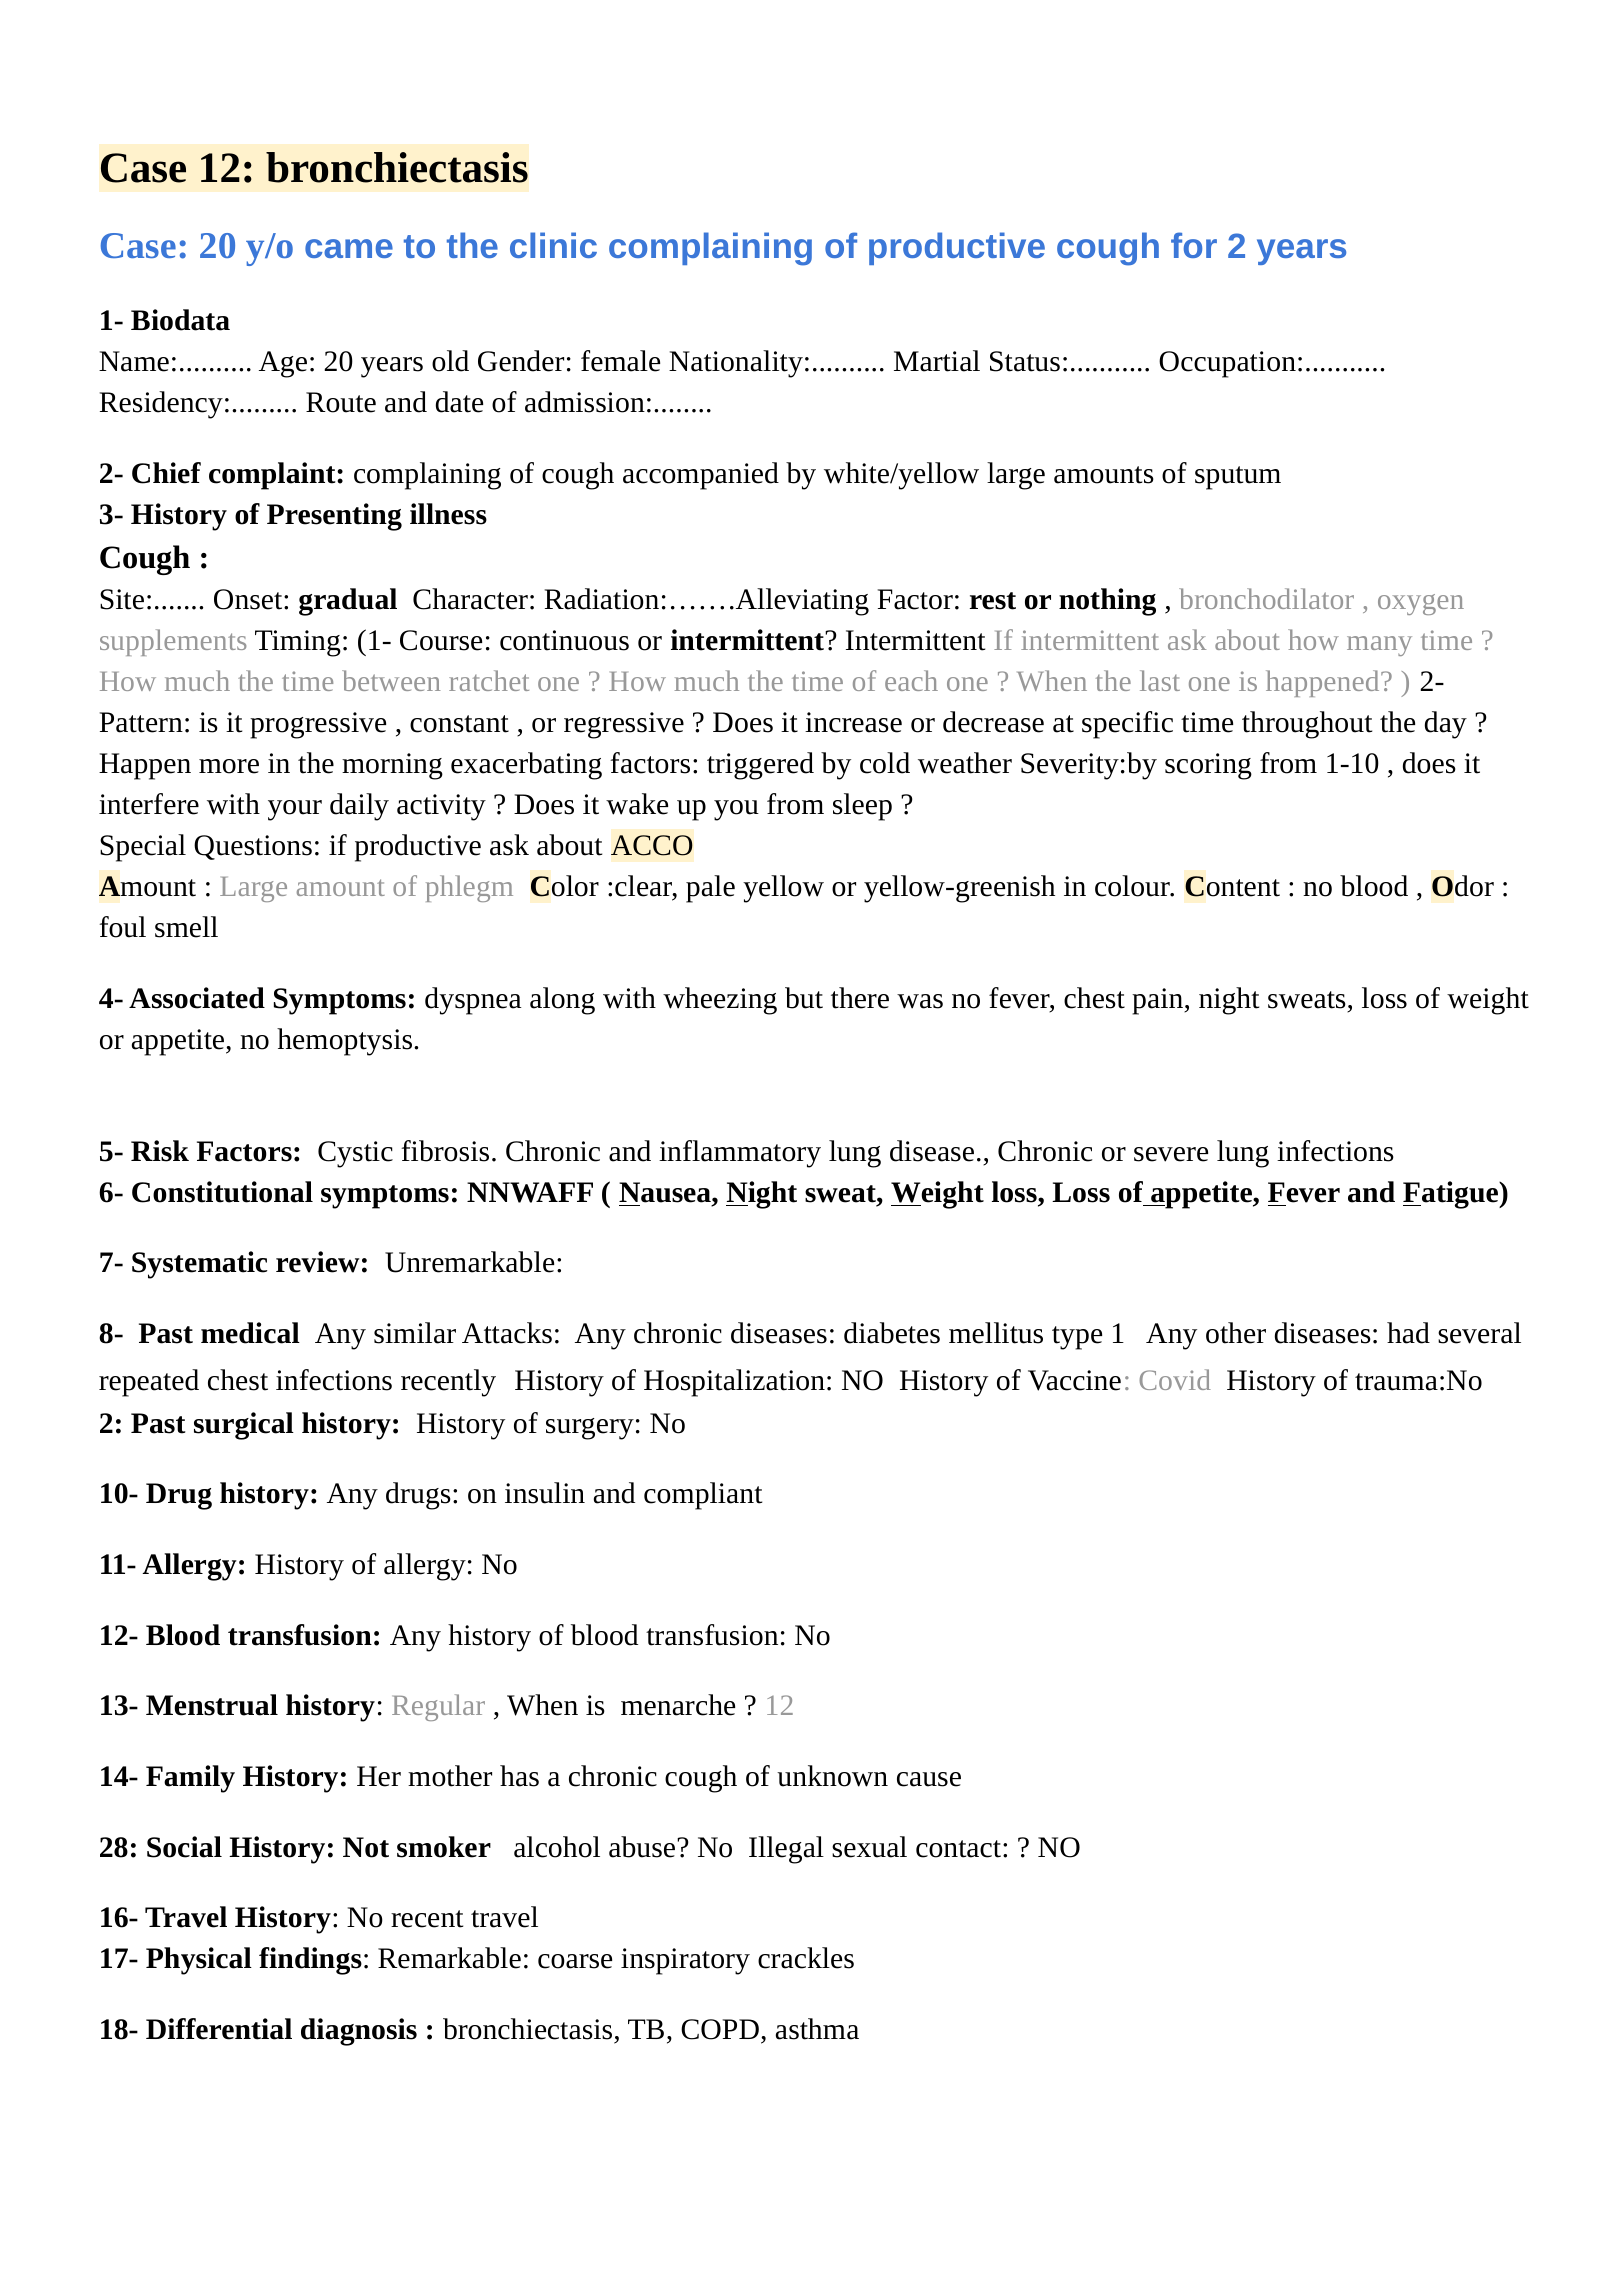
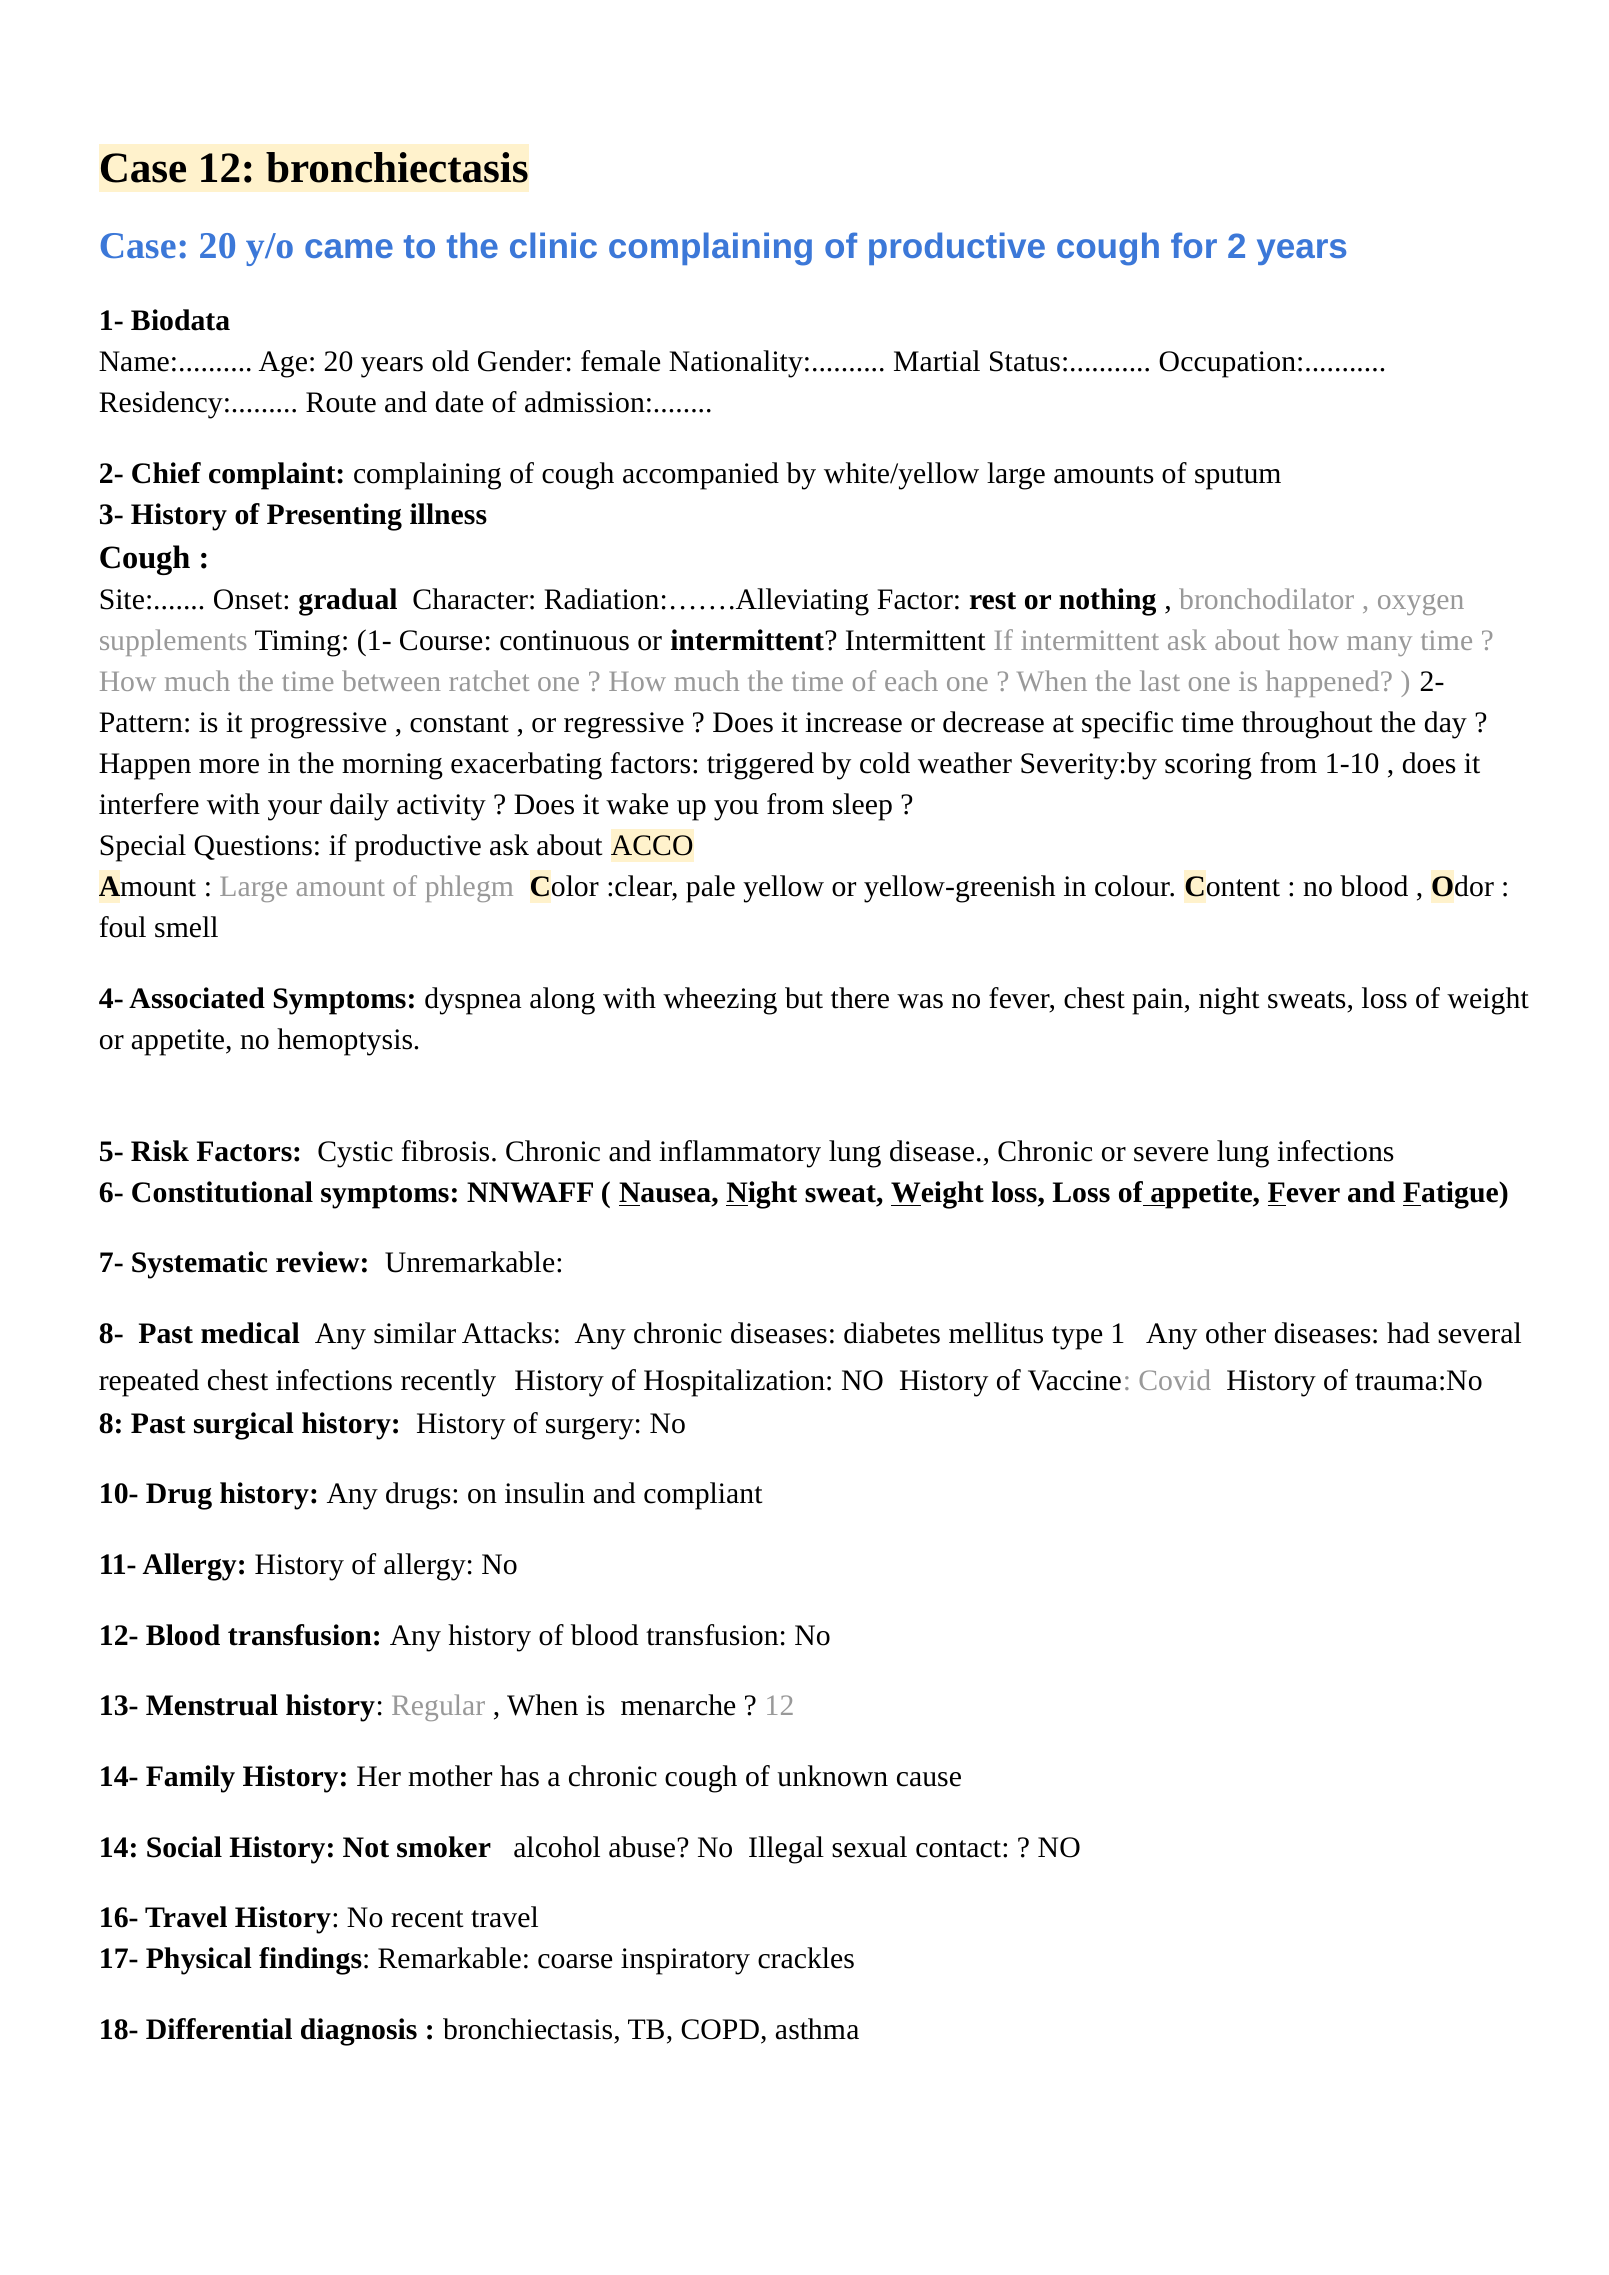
2 at (111, 1424): 2 -> 8
28: 28 -> 14
